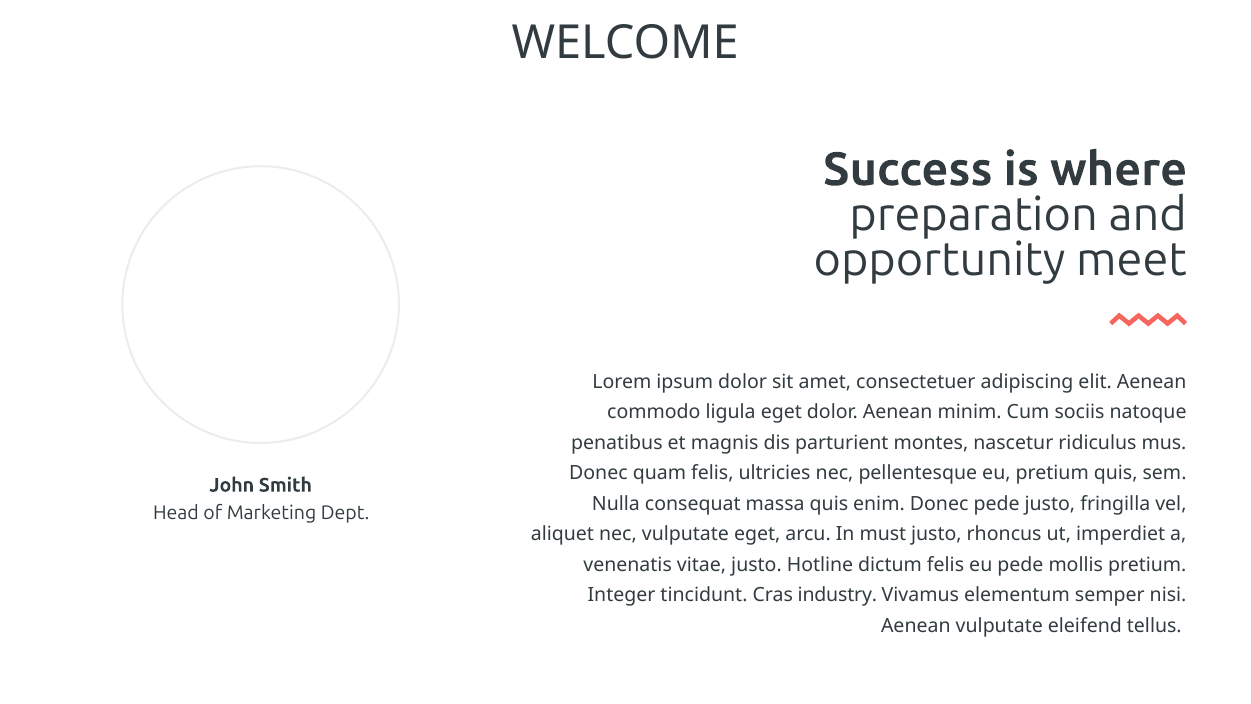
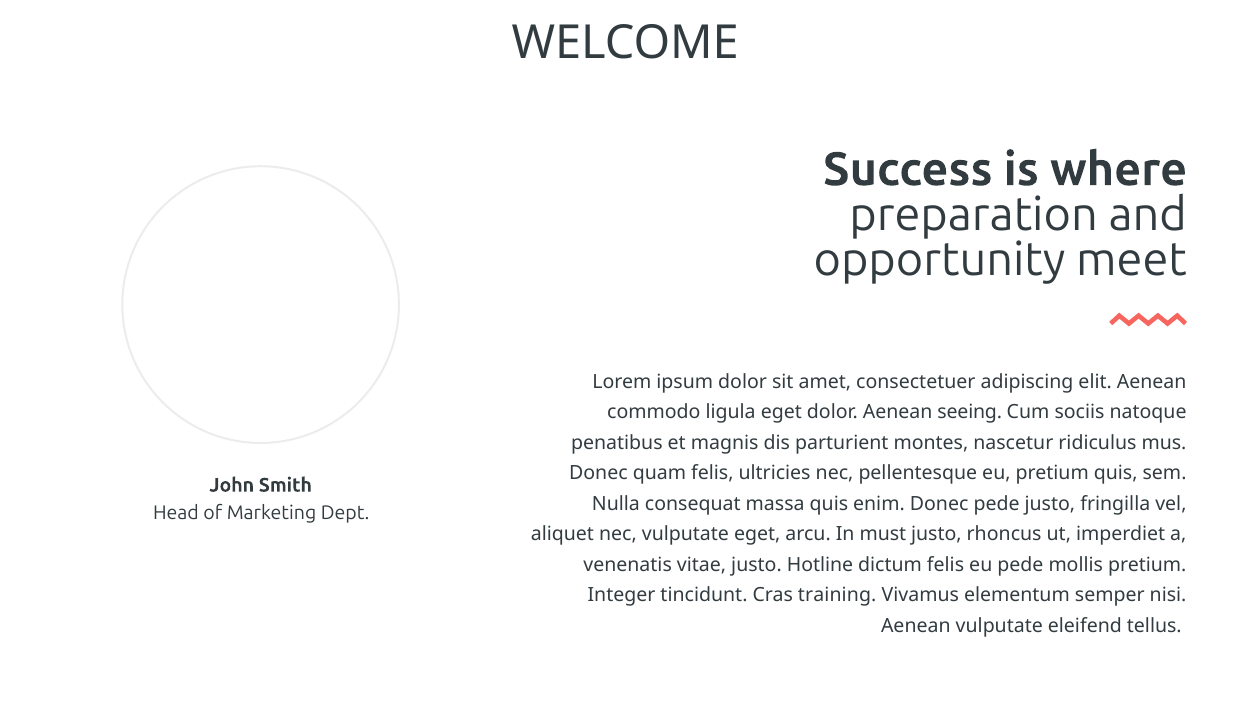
minim: minim -> seeing
industry: industry -> training
